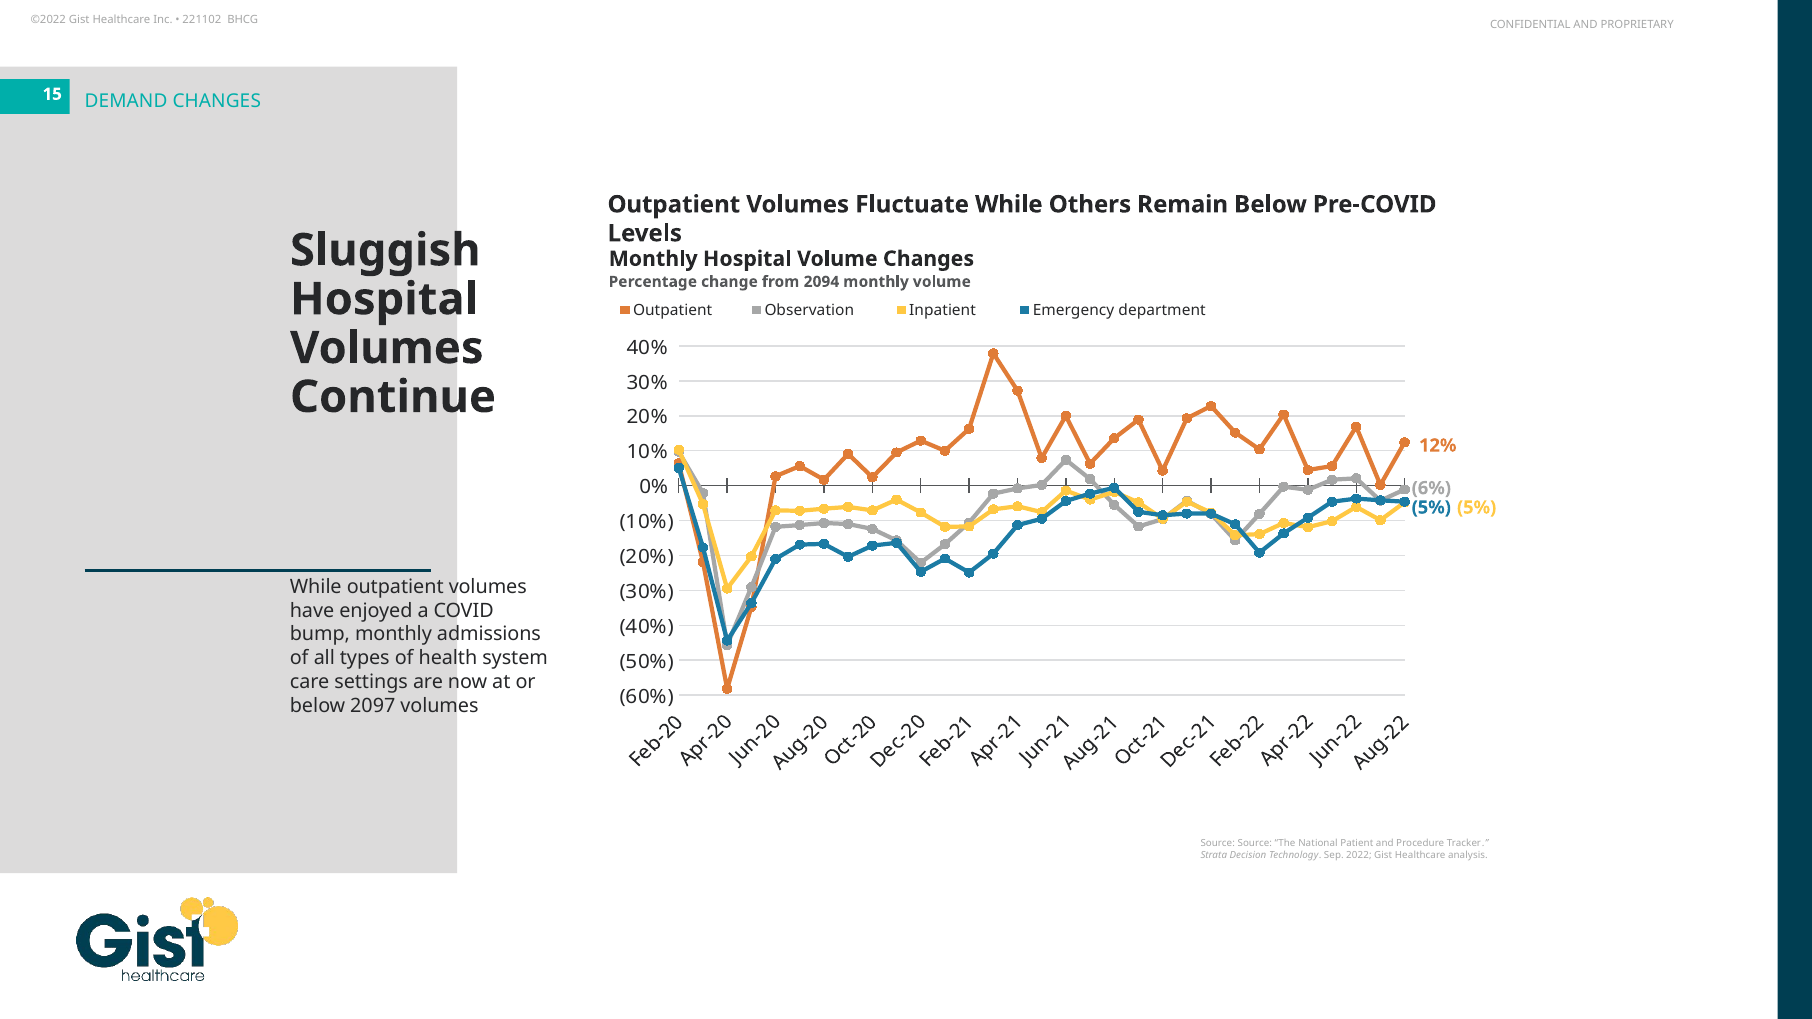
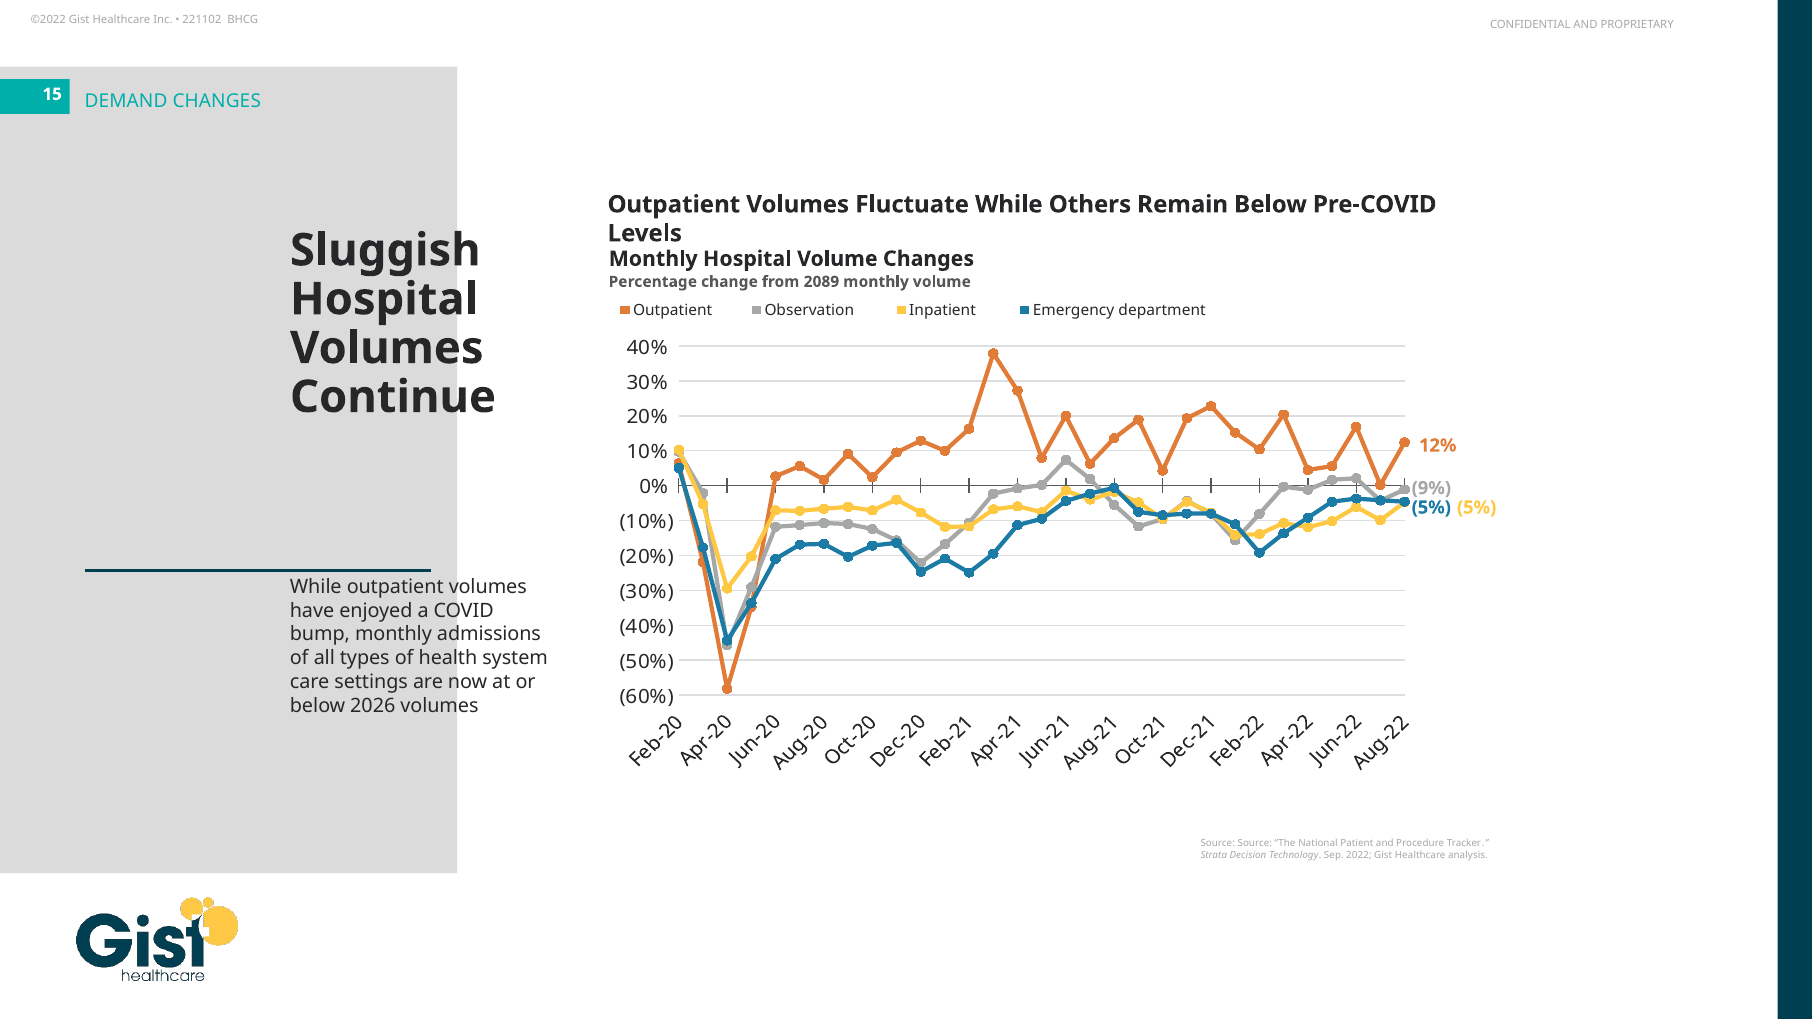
2094: 2094 -> 2089
6%: 6% -> 9%
2097: 2097 -> 2026
